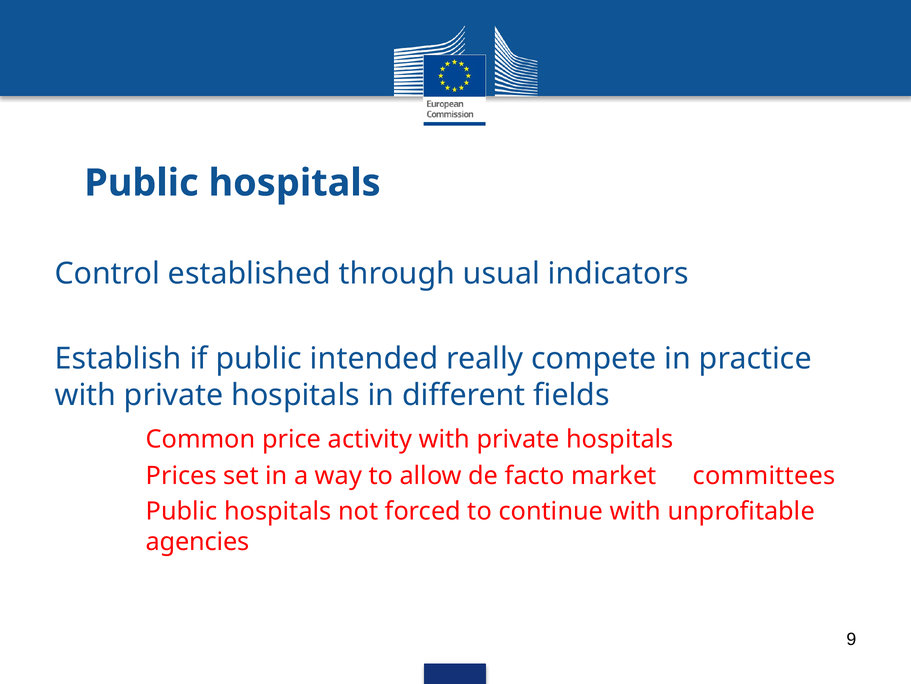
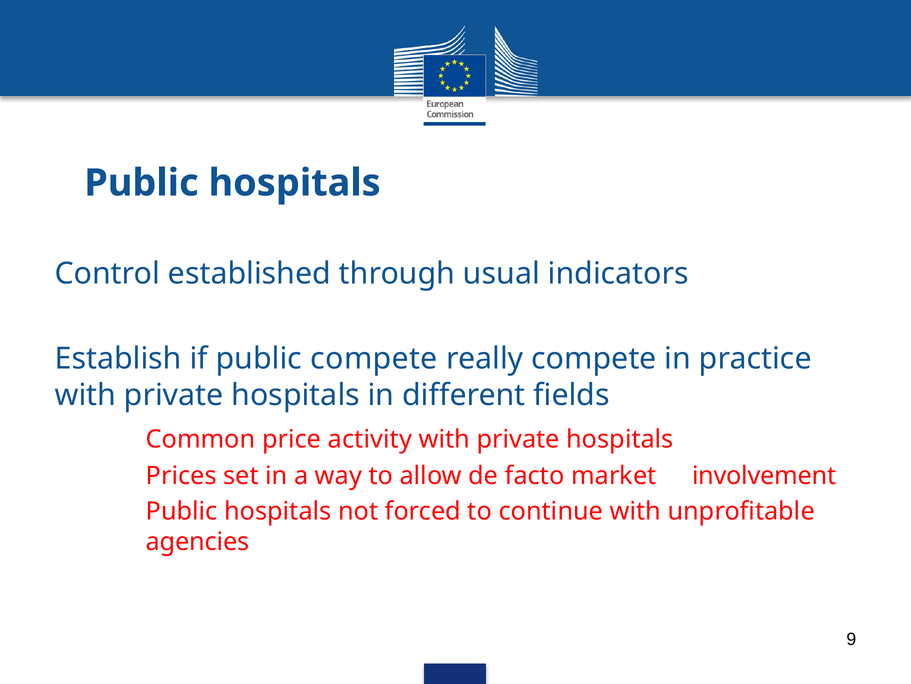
public intended: intended -> compete
committees: committees -> involvement
